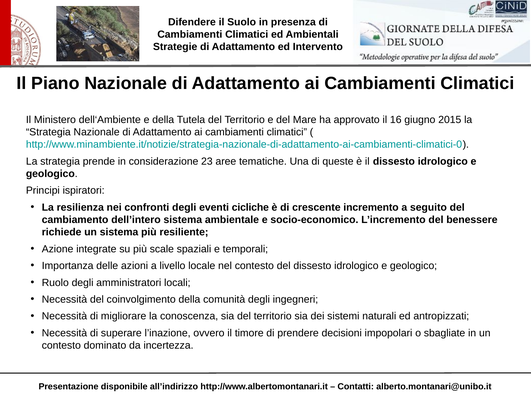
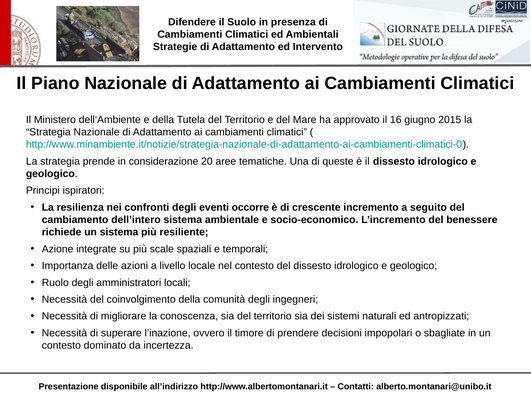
23: 23 -> 20
cicliche: cicliche -> occorre
